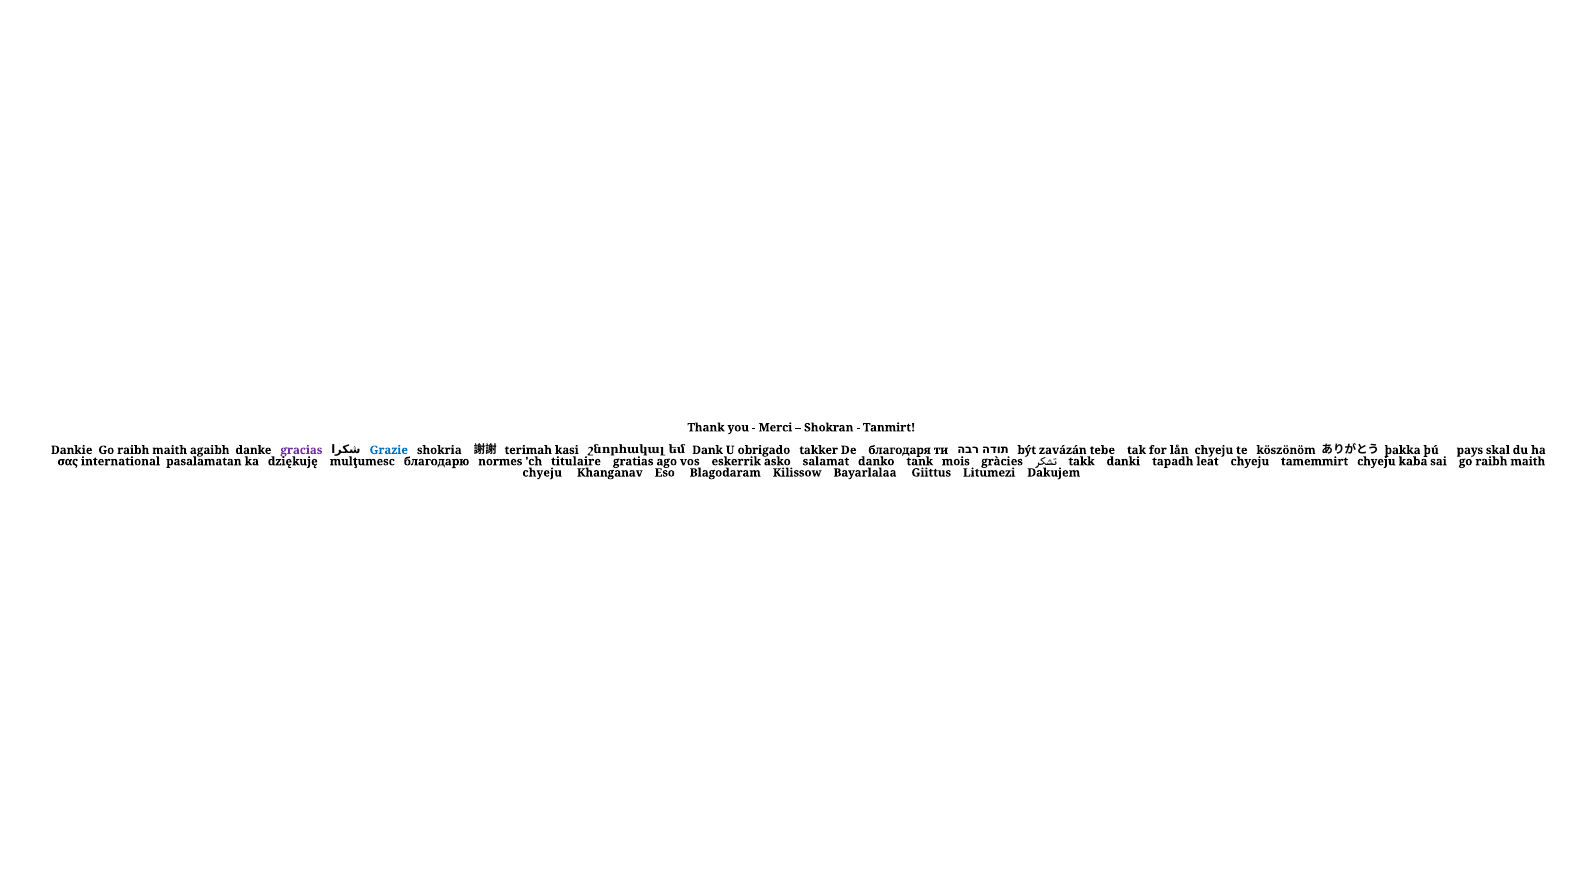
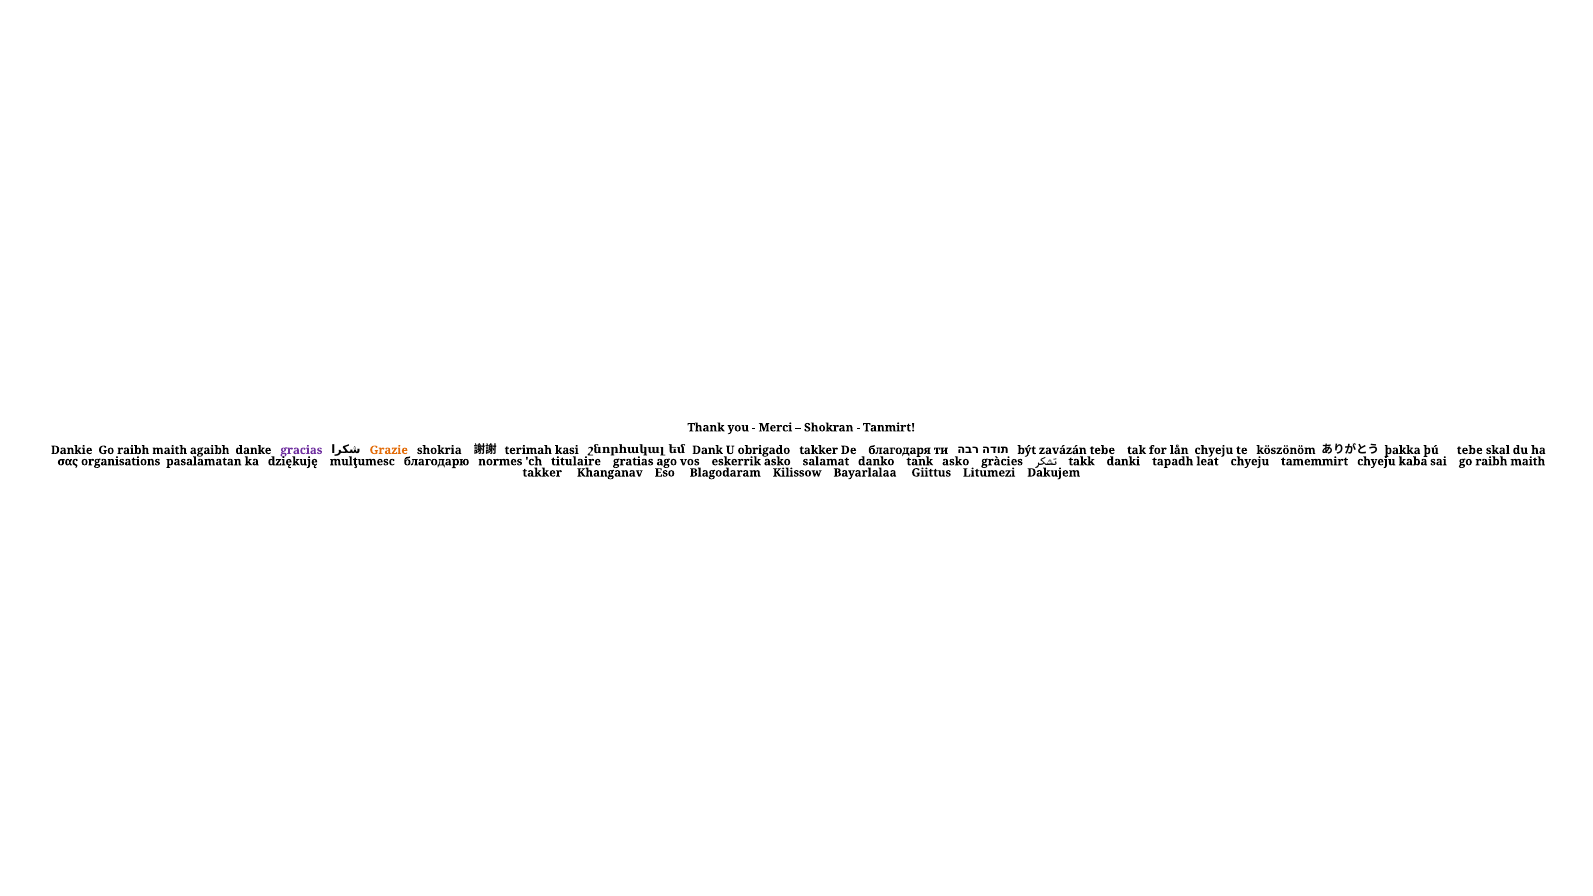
þú pays: pays -> tebe
Grazie colour: blue -> orange
international: international -> organisations
tank mois: mois -> asko
chyeju at (542, 473): chyeju -> takker
